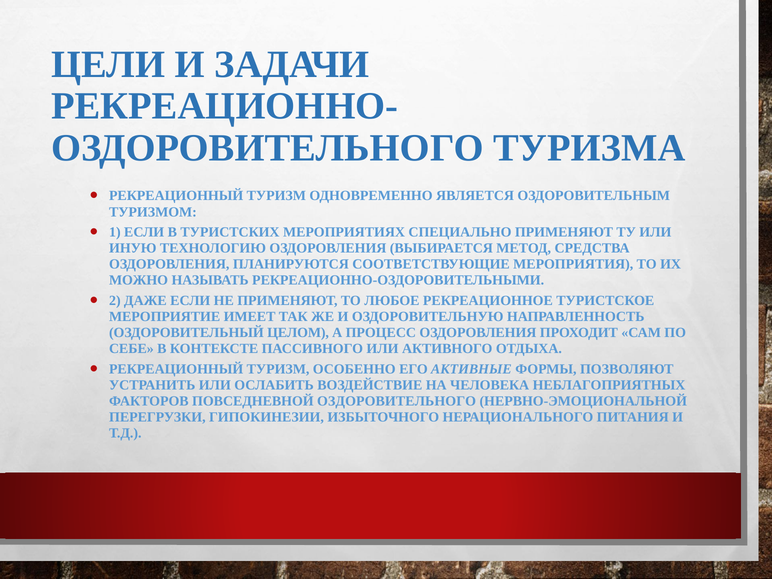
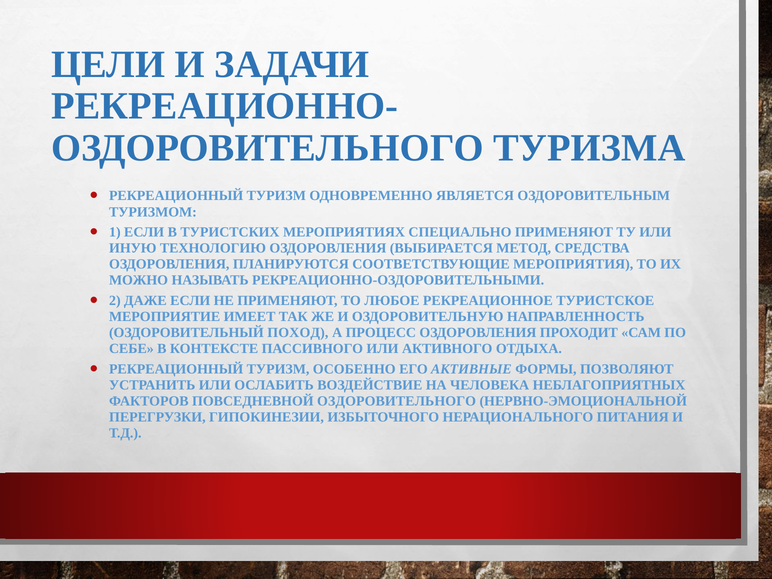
ЦЕЛОМ: ЦЕЛОМ -> ПОХОД
